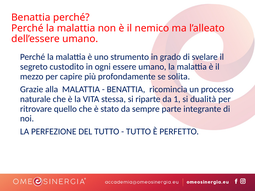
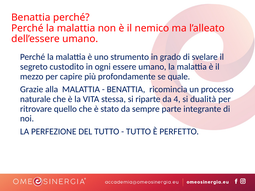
solita: solita -> quale
1: 1 -> 4
